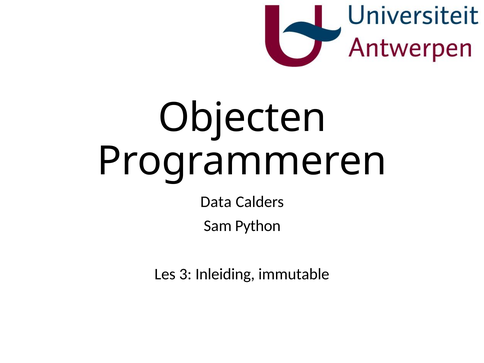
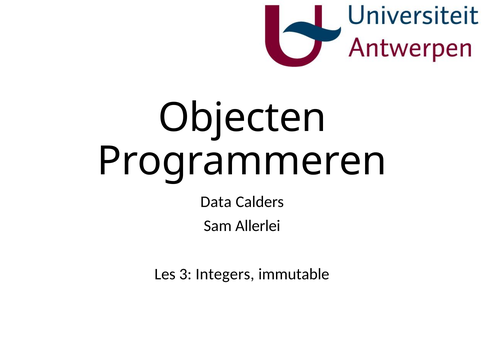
Python: Python -> Allerlei
Inleiding: Inleiding -> Integers
